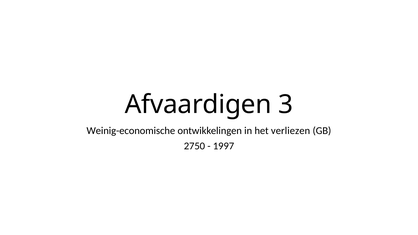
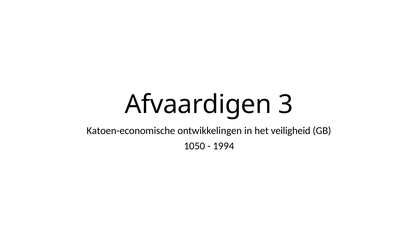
Weinig-economische: Weinig-economische -> Katoen-economische
verliezen: verliezen -> veiligheid
2750: 2750 -> 1050
1997: 1997 -> 1994
